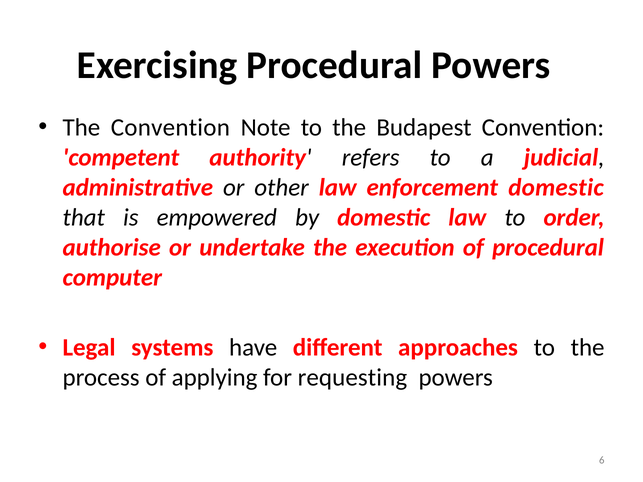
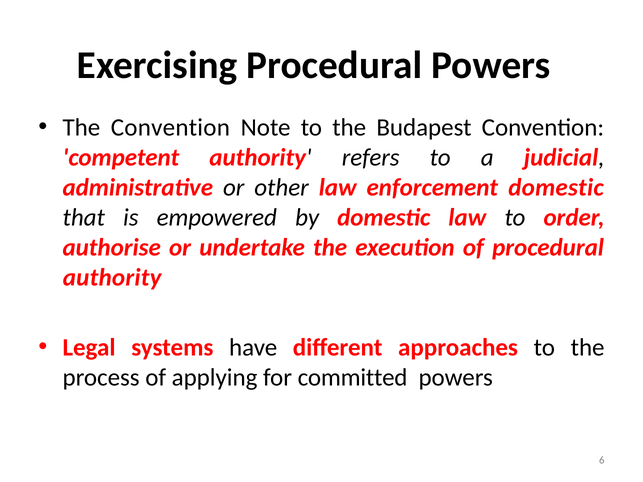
computer at (112, 278): computer -> authority
requesting: requesting -> committed
